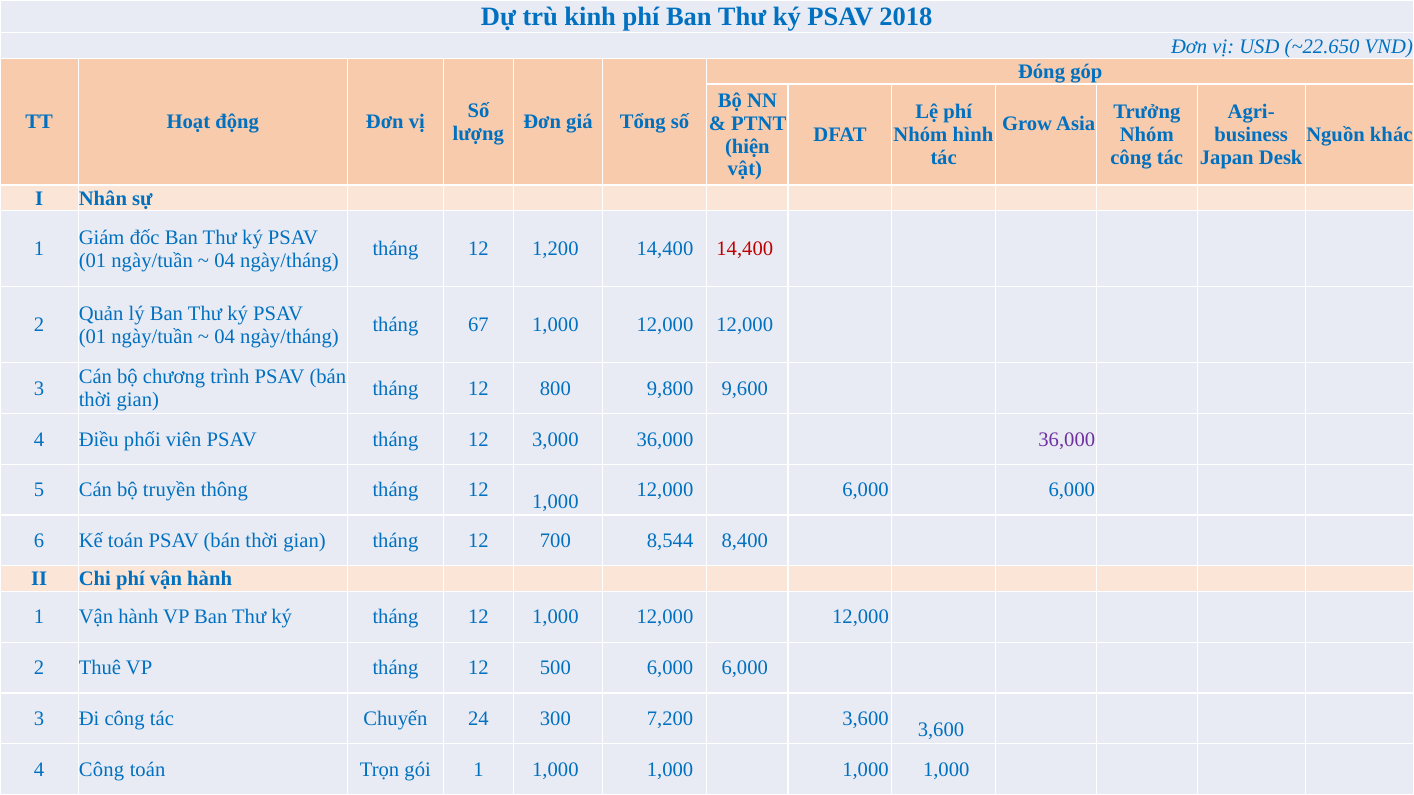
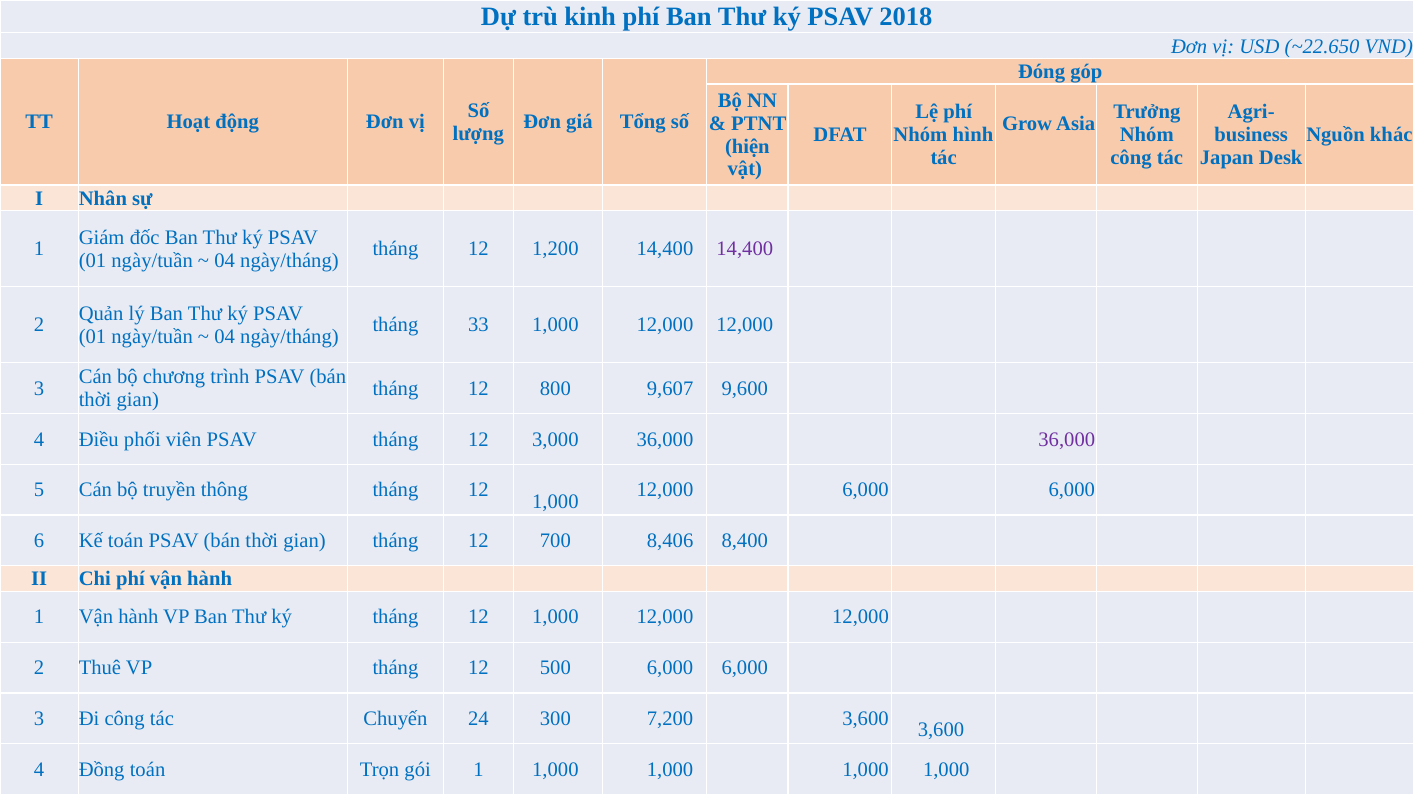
14,400 at (745, 249) colour: red -> purple
67: 67 -> 33
9,800: 9,800 -> 9,607
8,544: 8,544 -> 8,406
4 Công: Công -> Đồng
